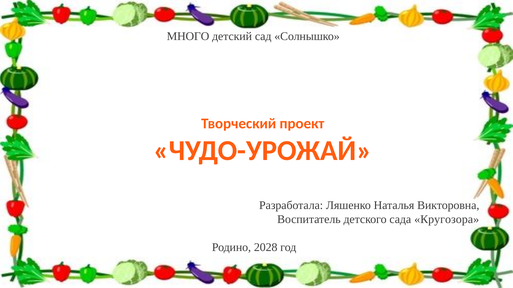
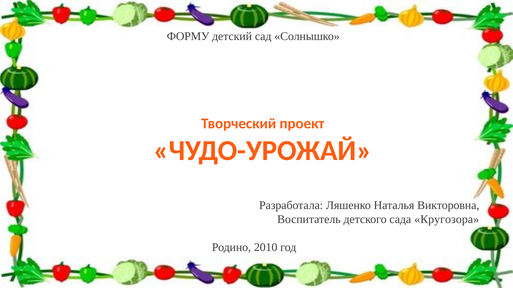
МНОГО: МНОГО -> ФОРМУ
2028: 2028 -> 2010
